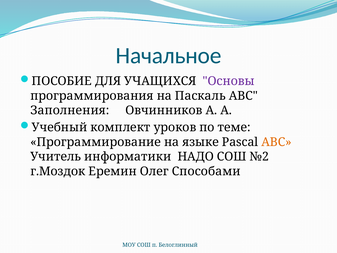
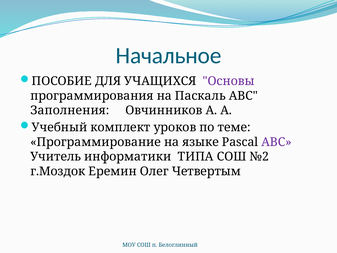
ABC colour: orange -> purple
НАДО: НАДО -> ТИПА
Способами: Способами -> Четвертым
